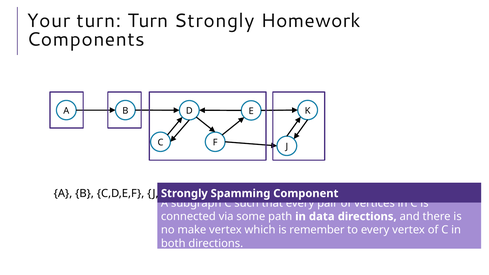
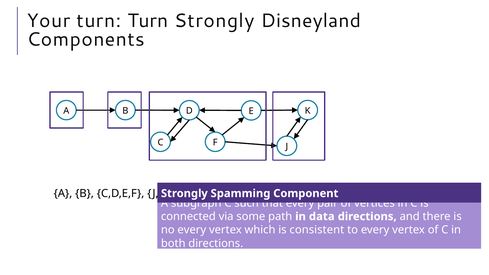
Homework: Homework -> Disneyland
no make: make -> every
remember: remember -> consistent
